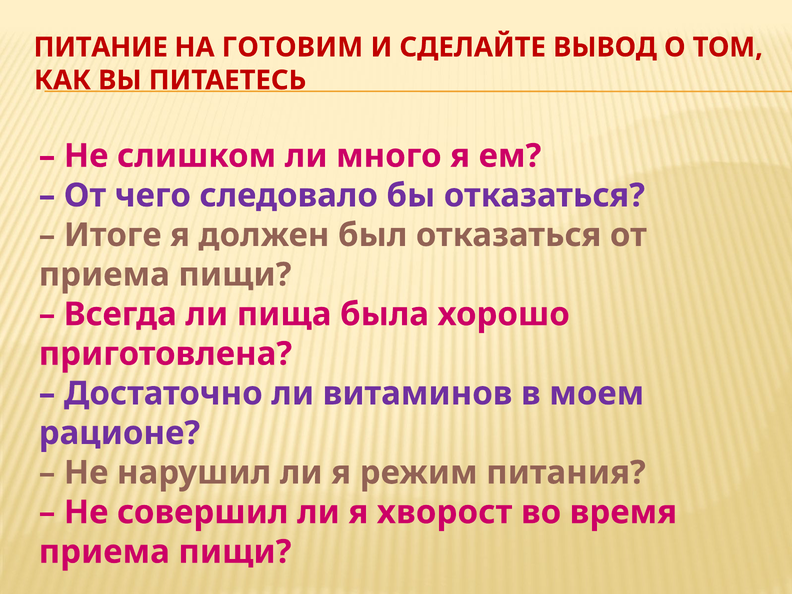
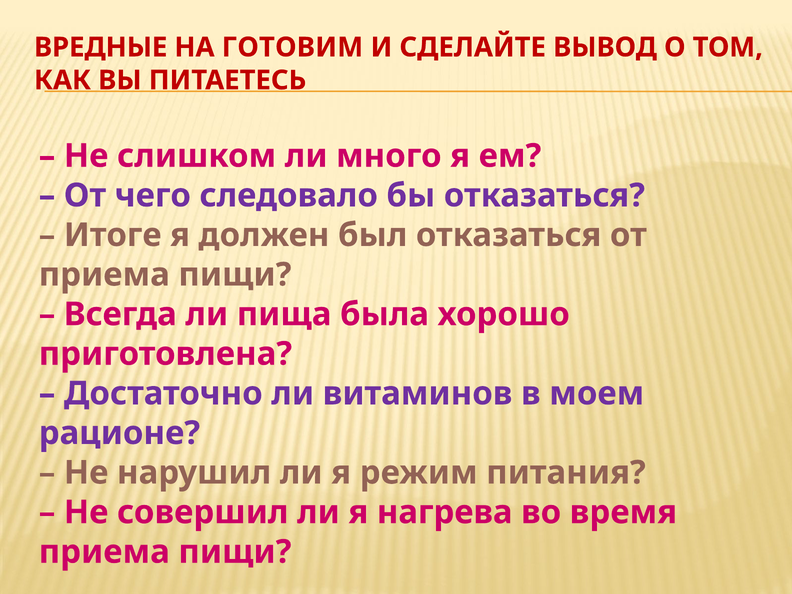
ПИТАНИЕ: ПИТАНИЕ -> ВРЕДНЫЕ
хворост: хворост -> нагрева
